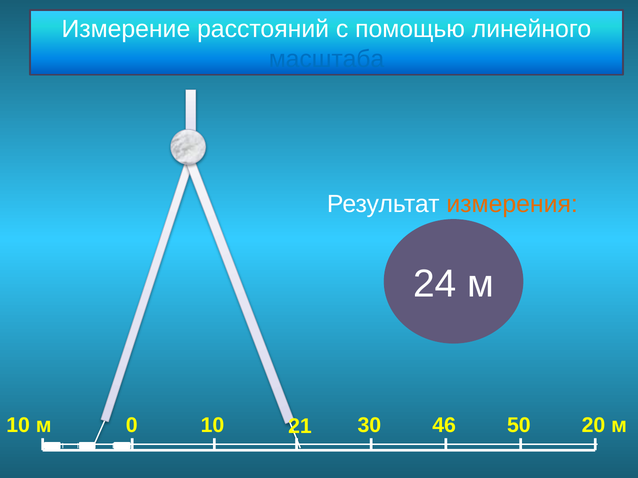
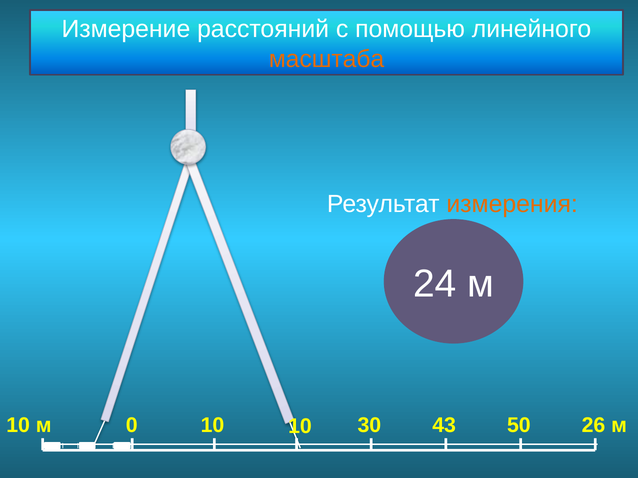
масштаба colour: blue -> orange
10 21: 21 -> 10
46: 46 -> 43
20: 20 -> 26
